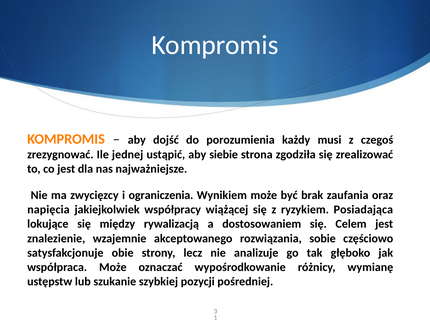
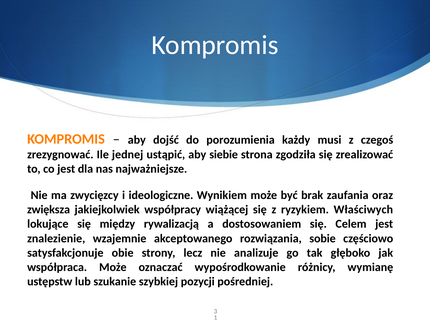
ograniczenia: ograniczenia -> ideologiczne
napięcia: napięcia -> zwiększa
Posiadająca: Posiadająca -> Właściwych
